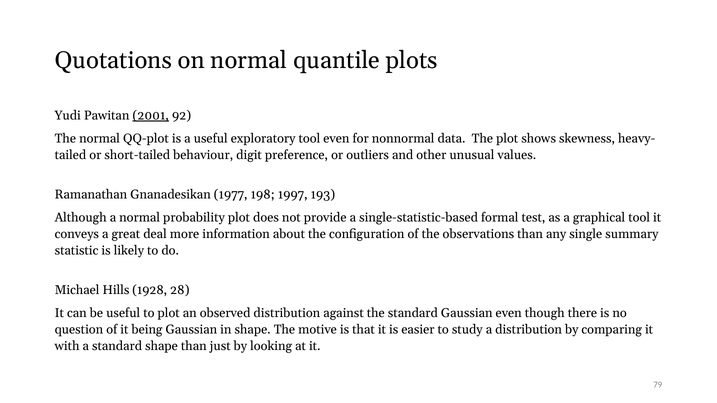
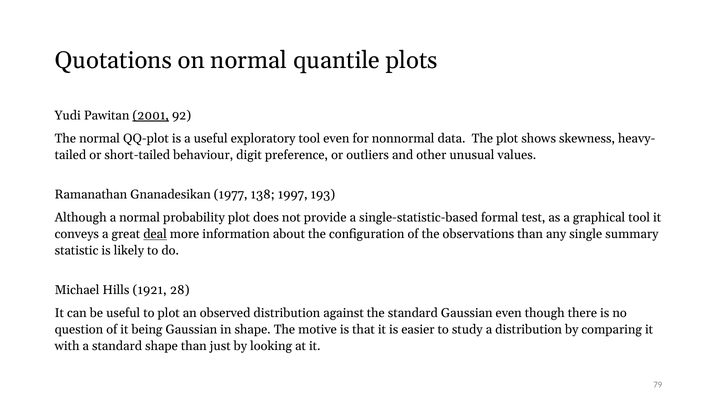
198: 198 -> 138
deal underline: none -> present
1928: 1928 -> 1921
